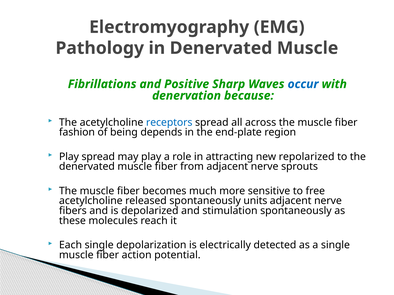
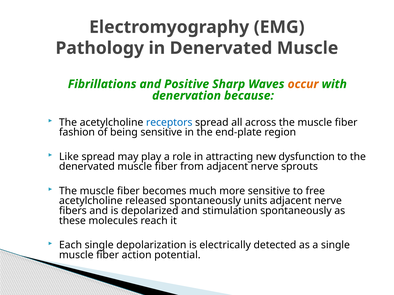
occur colour: blue -> orange
being depends: depends -> sensitive
Play at (69, 157): Play -> Like
repolarized: repolarized -> dysfunction
